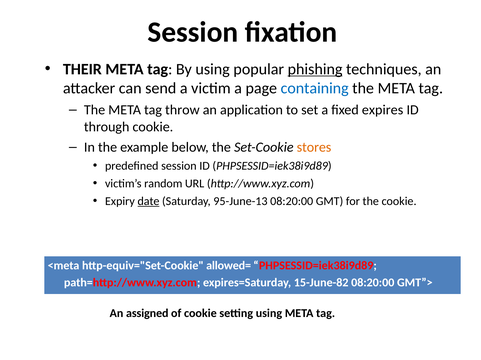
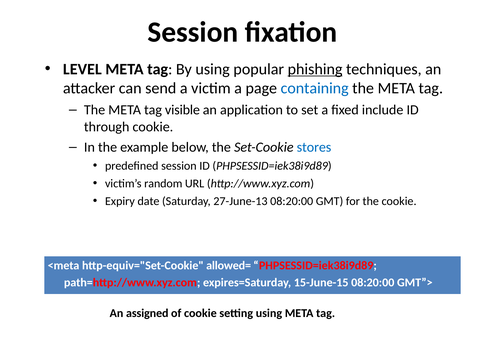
THEIR: THEIR -> LEVEL
throw: throw -> visible
expires: expires -> include
stores colour: orange -> blue
date underline: present -> none
95-June-13: 95-June-13 -> 27-June-13
15-June-82: 15-June-82 -> 15-June-15
